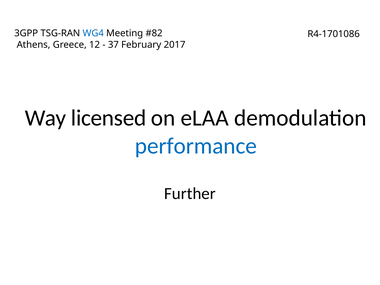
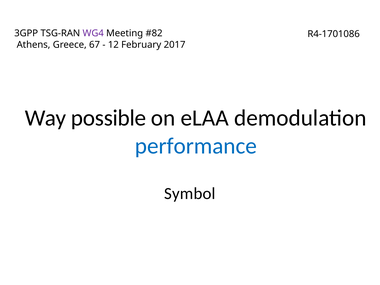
WG4 colour: blue -> purple
12: 12 -> 67
37: 37 -> 12
licensed: licensed -> possible
Further: Further -> Symbol
